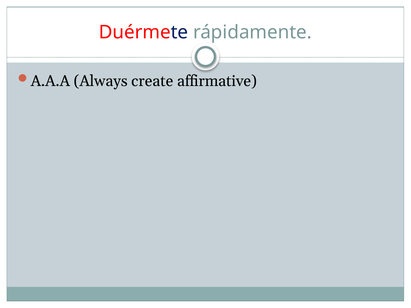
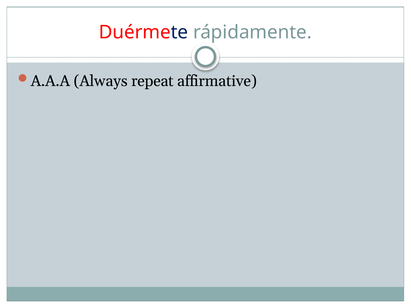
create: create -> repeat
